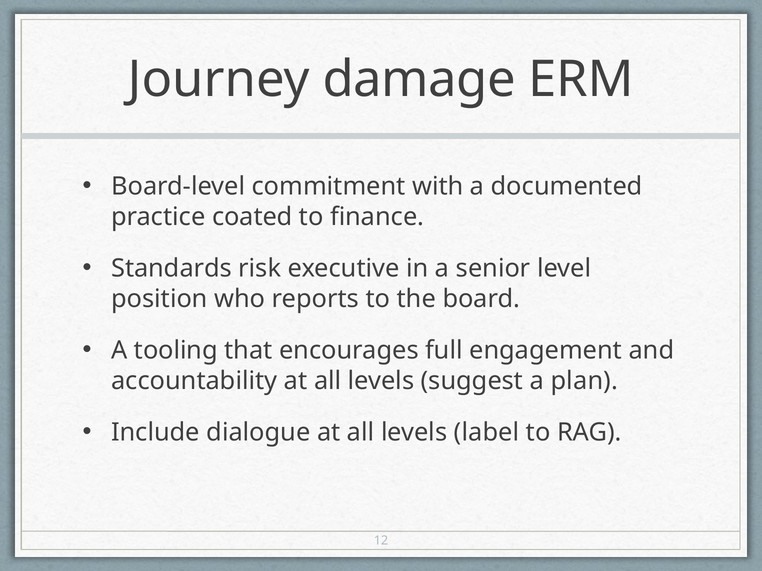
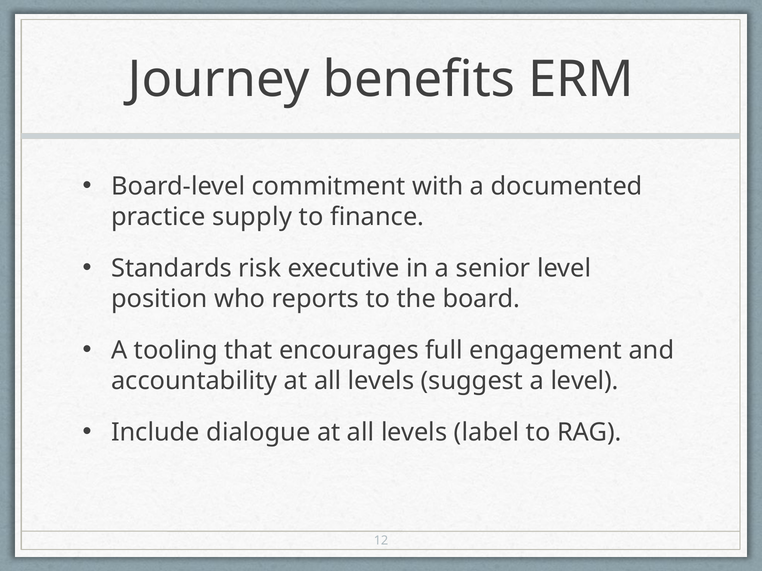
damage: damage -> benefits
coated: coated -> supply
a plan: plan -> level
